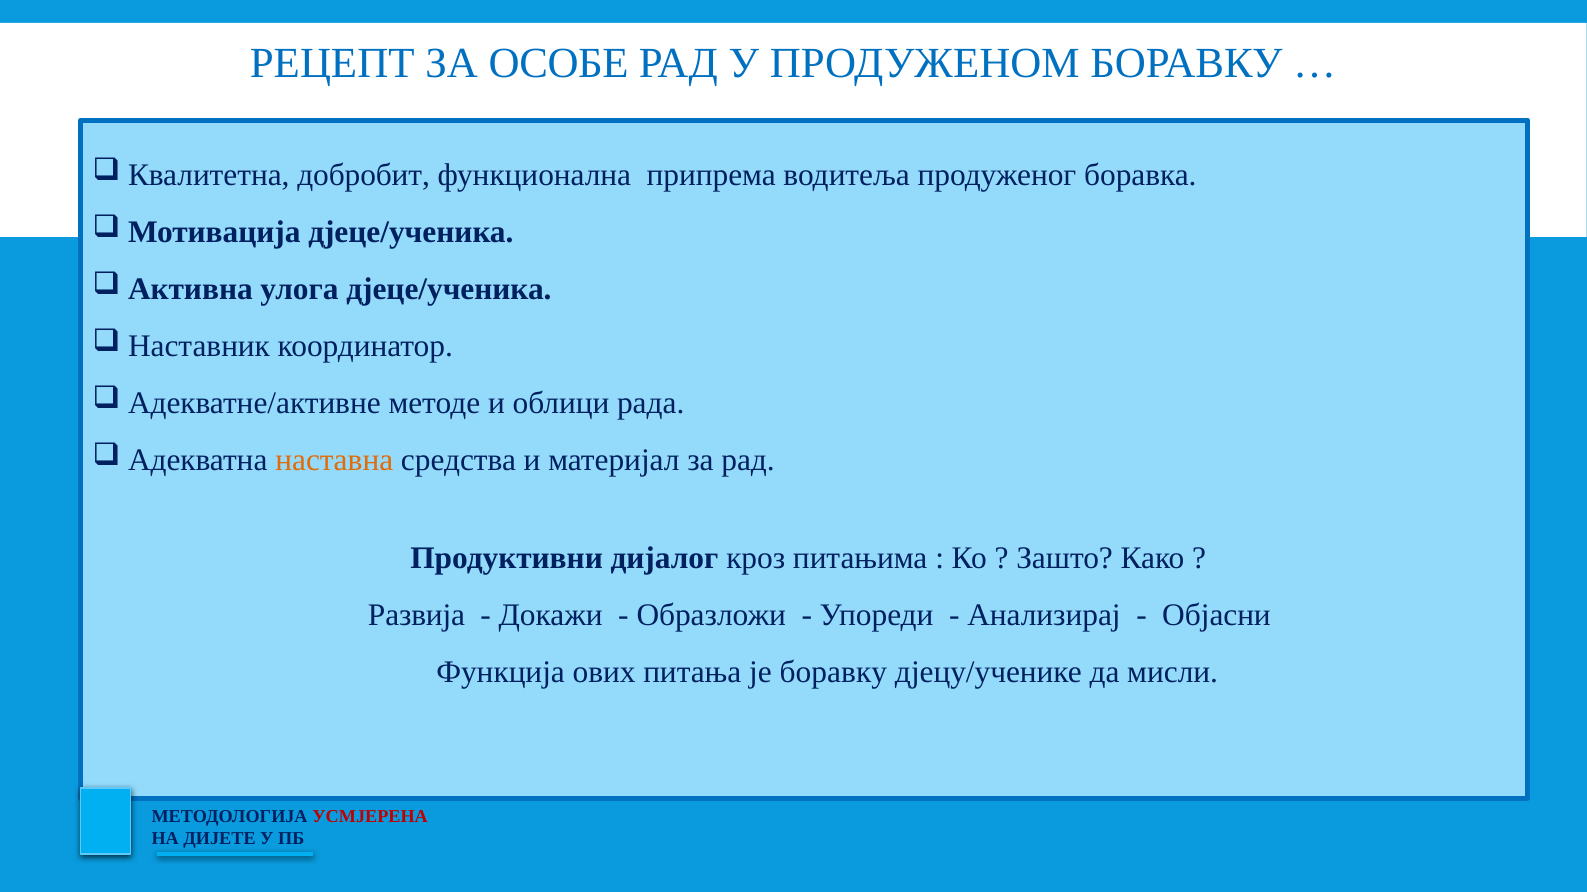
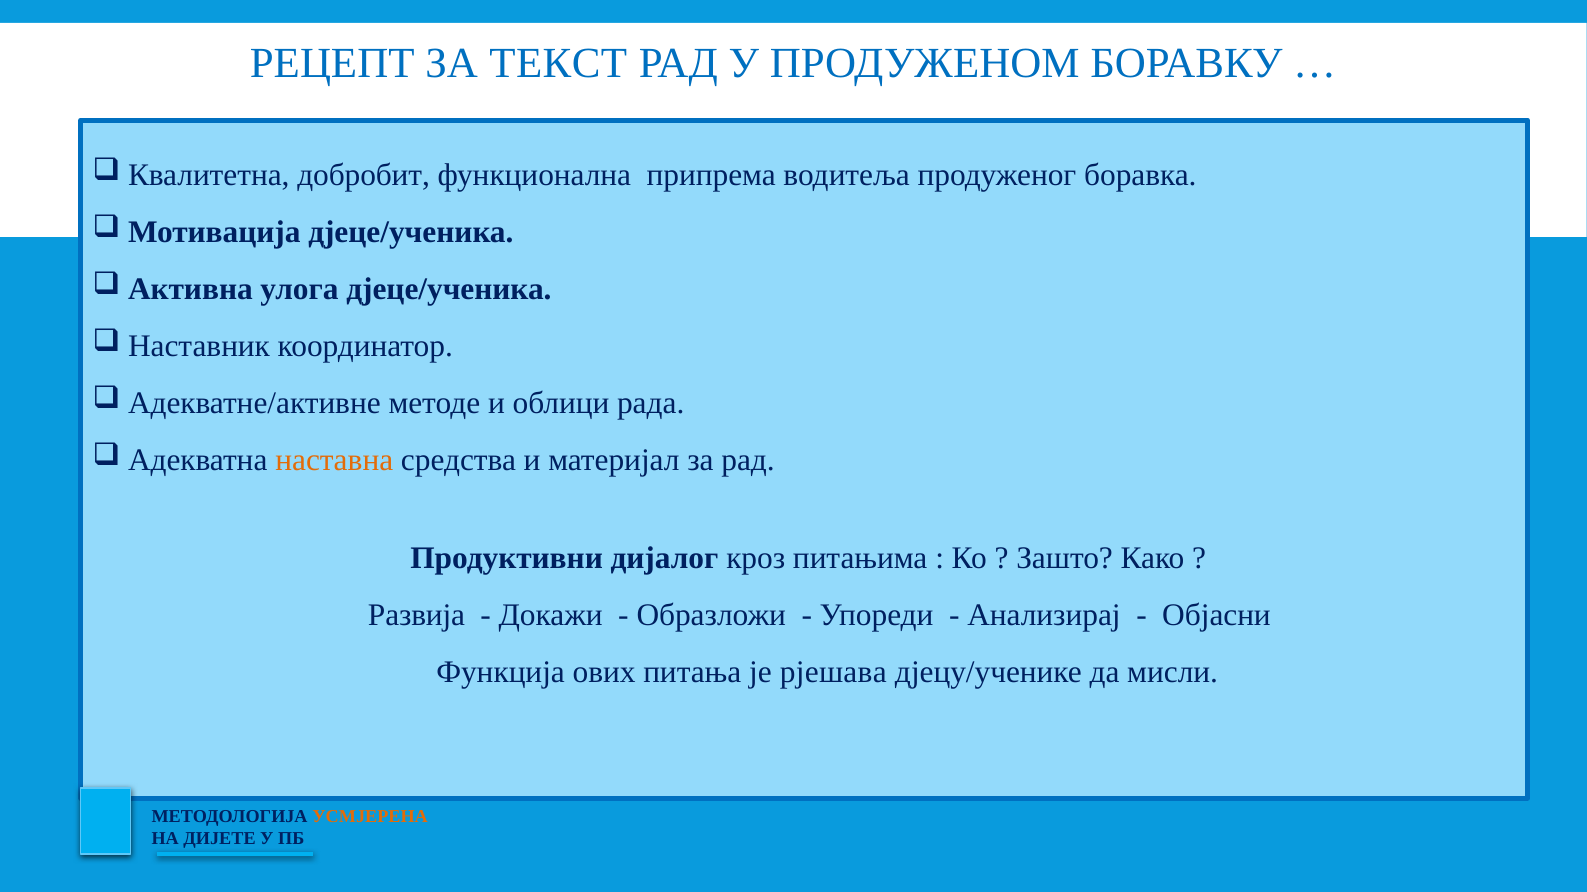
ОСОБЕ: ОСОБЕ -> ТЕКСТ
је боравку: боравку -> рјешава
УСМЈЕРЕНА colour: red -> orange
